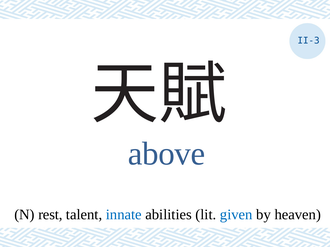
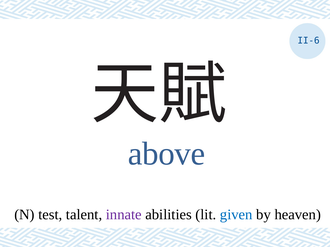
II-3: II-3 -> II-6
rest: rest -> test
innate colour: blue -> purple
